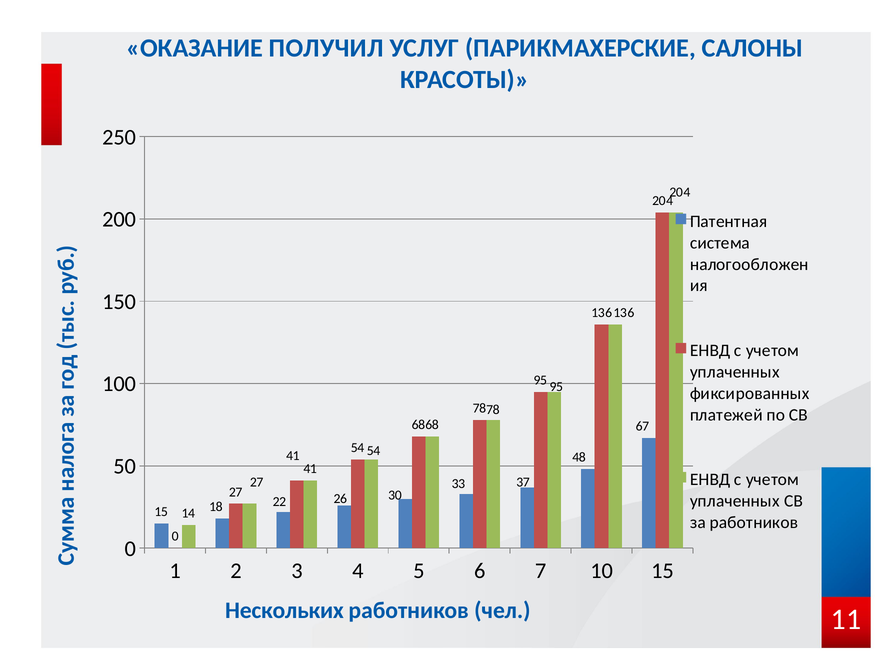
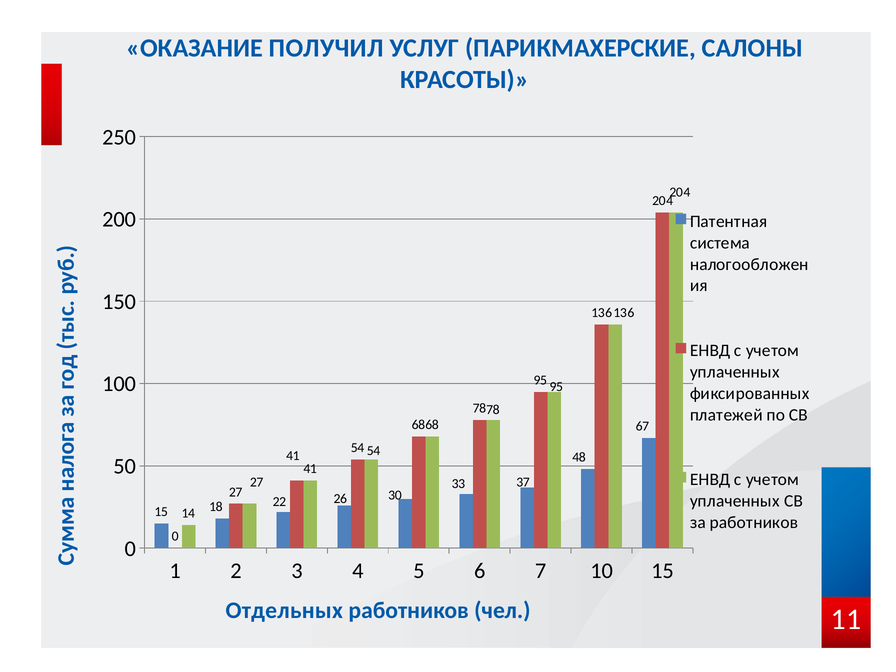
Нескольких: Нескольких -> Отдельных
